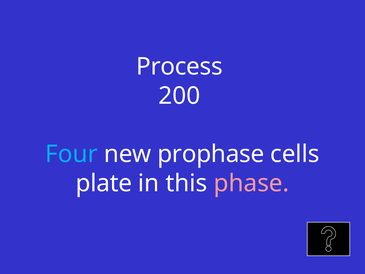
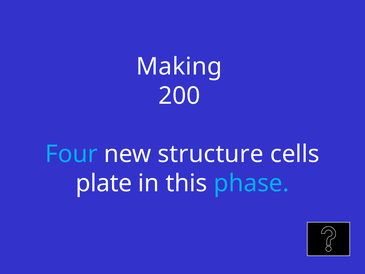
Process: Process -> Making
prophase: prophase -> structure
phase colour: pink -> light blue
